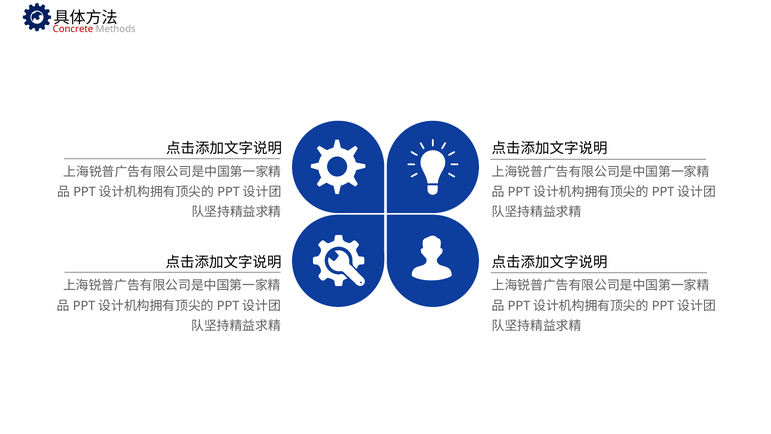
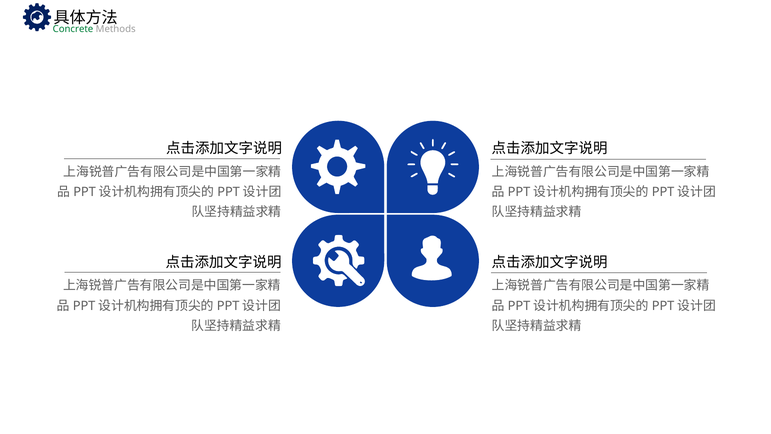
Concrete colour: red -> green
